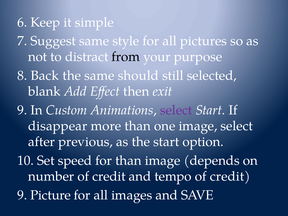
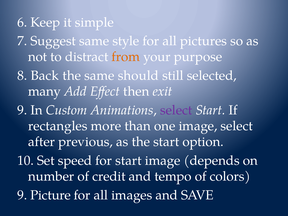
from colour: black -> orange
blank: blank -> many
disappear: disappear -> rectangles
for than: than -> start
tempo of credit: credit -> colors
